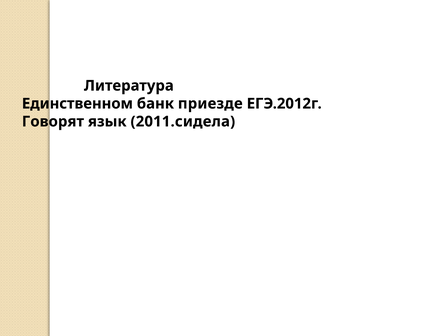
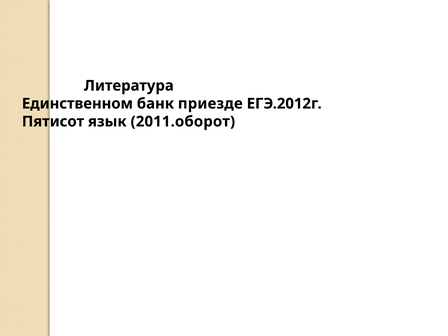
Говорят: Говорят -> Пятисот
2011.сидела: 2011.сидела -> 2011.оборот
